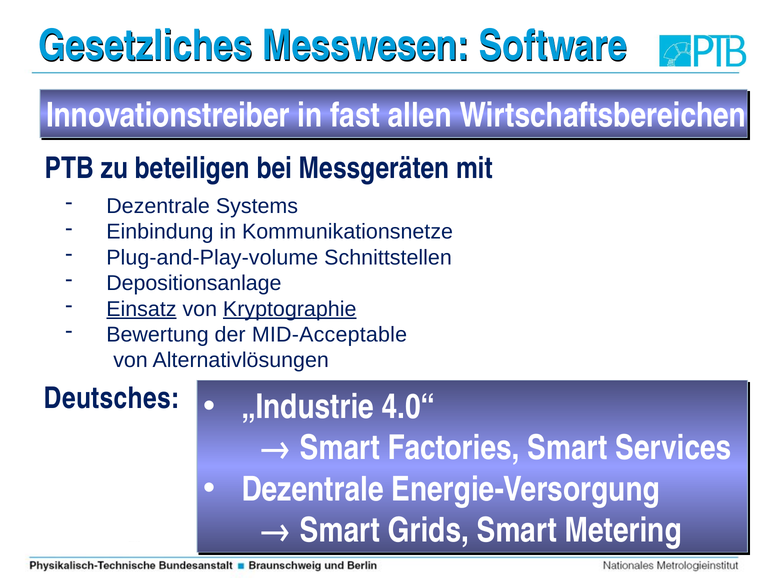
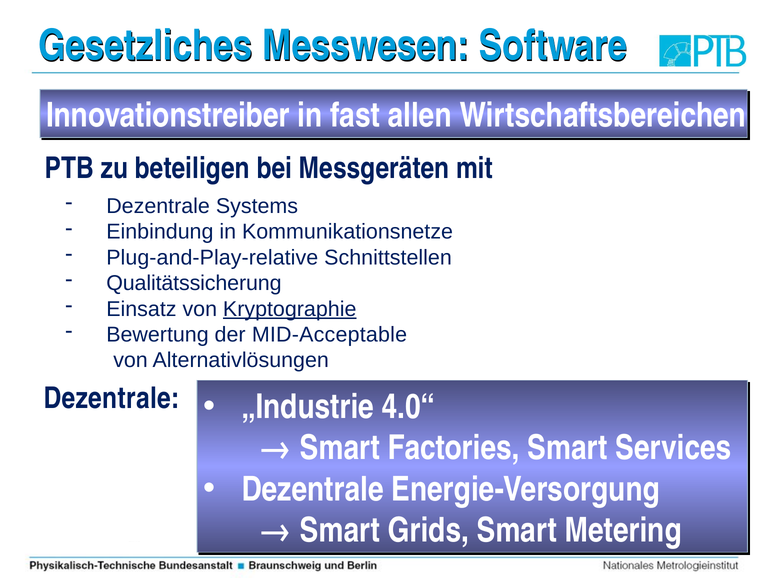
Plug-and-Play-volume: Plug-and-Play-volume -> Plug-and-Play-relative
Depositionsanlage: Depositionsanlage -> Qualitätssicherung
Einsatz underline: present -> none
Deutsches at (112, 399): Deutsches -> Dezentrale
